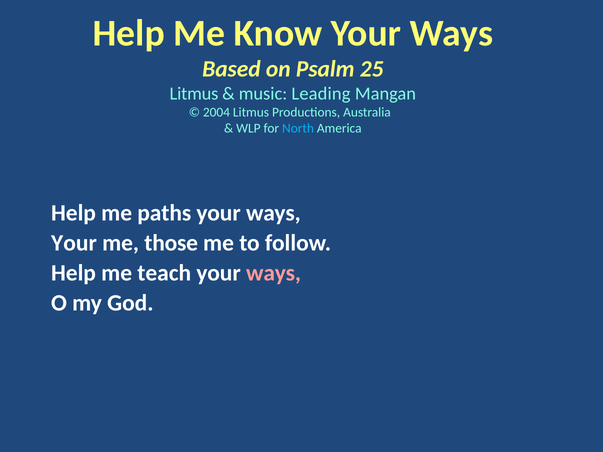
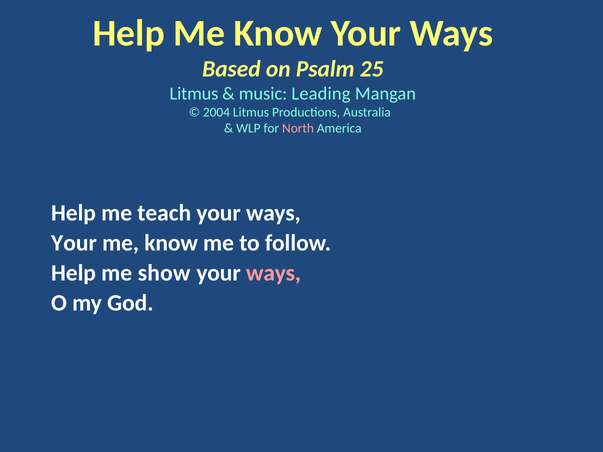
North colour: light blue -> pink
paths: paths -> teach
those at (171, 243): those -> know
teach: teach -> show
